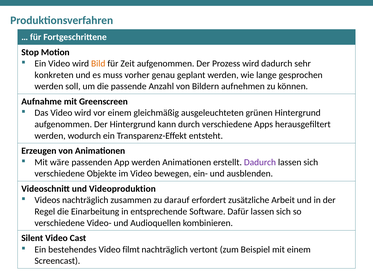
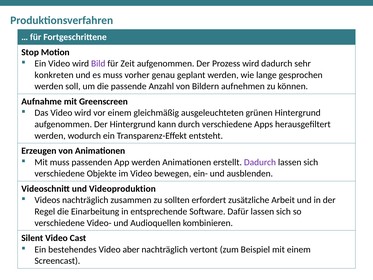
Bild colour: orange -> purple
Mit wäre: wäre -> muss
darauf: darauf -> sollten
filmt: filmt -> aber
